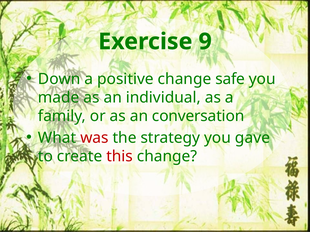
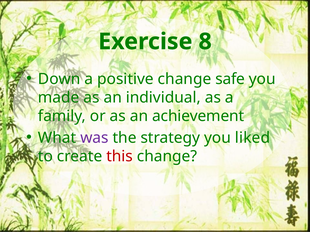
9: 9 -> 8
conversation: conversation -> achievement
was colour: red -> purple
gave: gave -> liked
